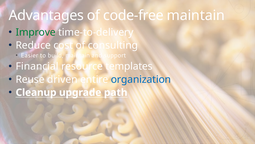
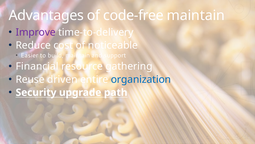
Improve colour: green -> purple
consulting: consulting -> noticeable
templates: templates -> gathering
Cleanup: Cleanup -> Security
